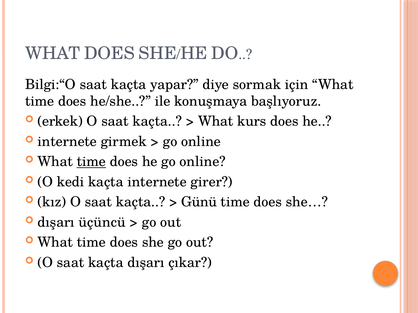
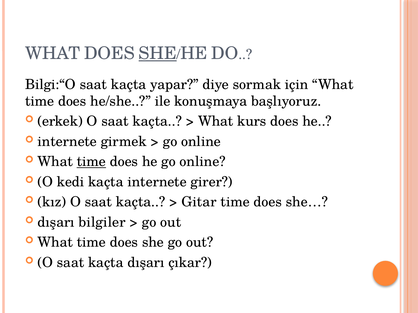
SHE at (158, 53) underline: none -> present
Günü: Günü -> Gitar
üçüncü: üçüncü -> bilgiler
